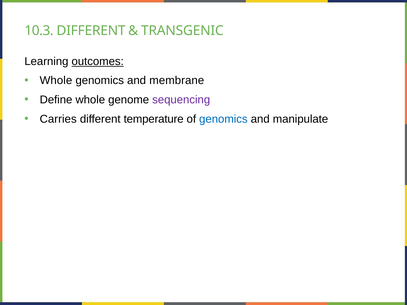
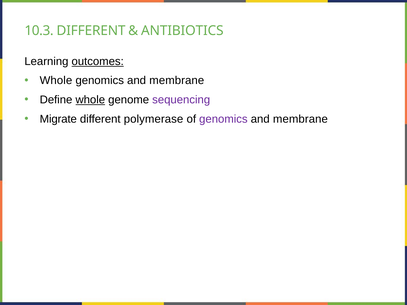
TRANSGENIC: TRANSGENIC -> ANTIBIOTICS
whole at (90, 100) underline: none -> present
Carries: Carries -> Migrate
temperature: temperature -> polymerase
genomics at (223, 119) colour: blue -> purple
manipulate at (300, 119): manipulate -> membrane
